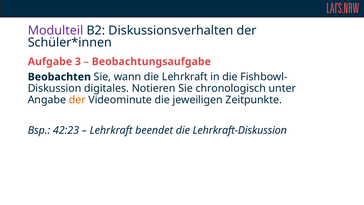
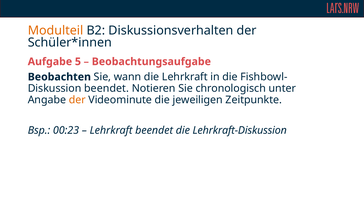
Modulteil colour: purple -> orange
3: 3 -> 5
digitales at (107, 88): digitales -> beendet
42:23: 42:23 -> 00:23
